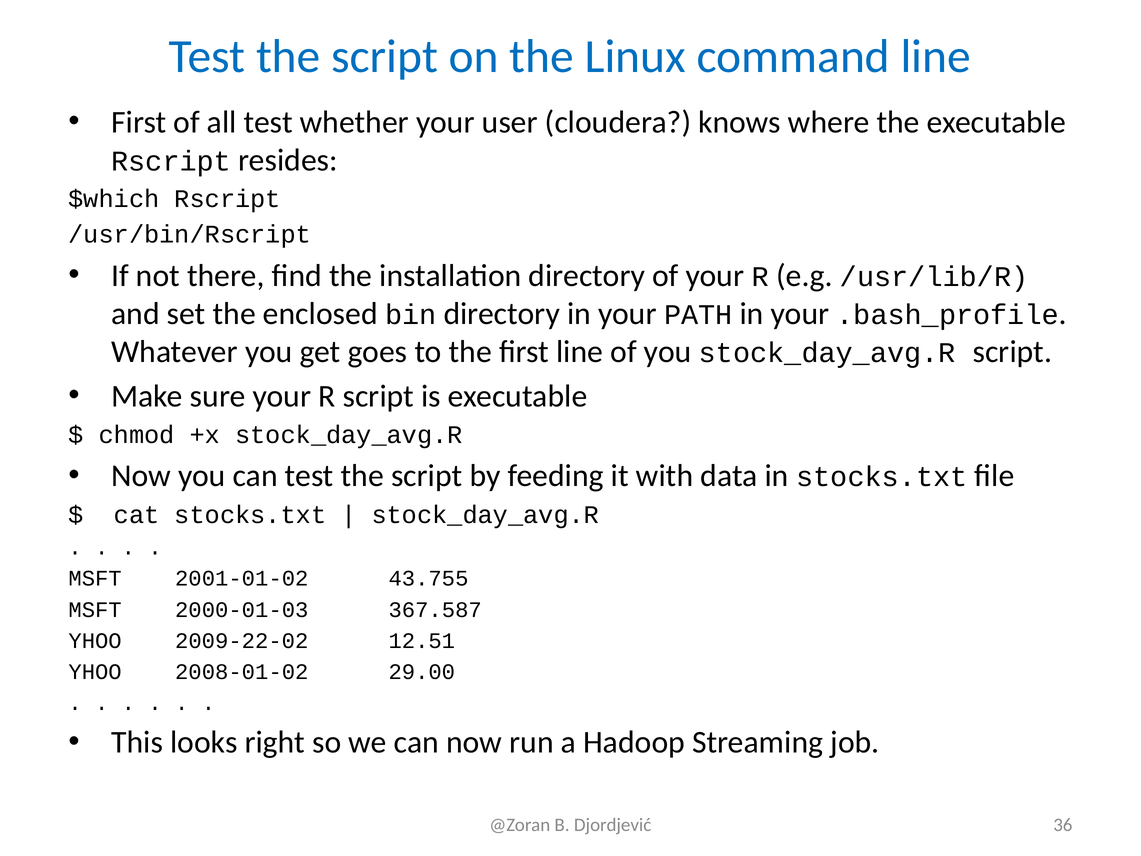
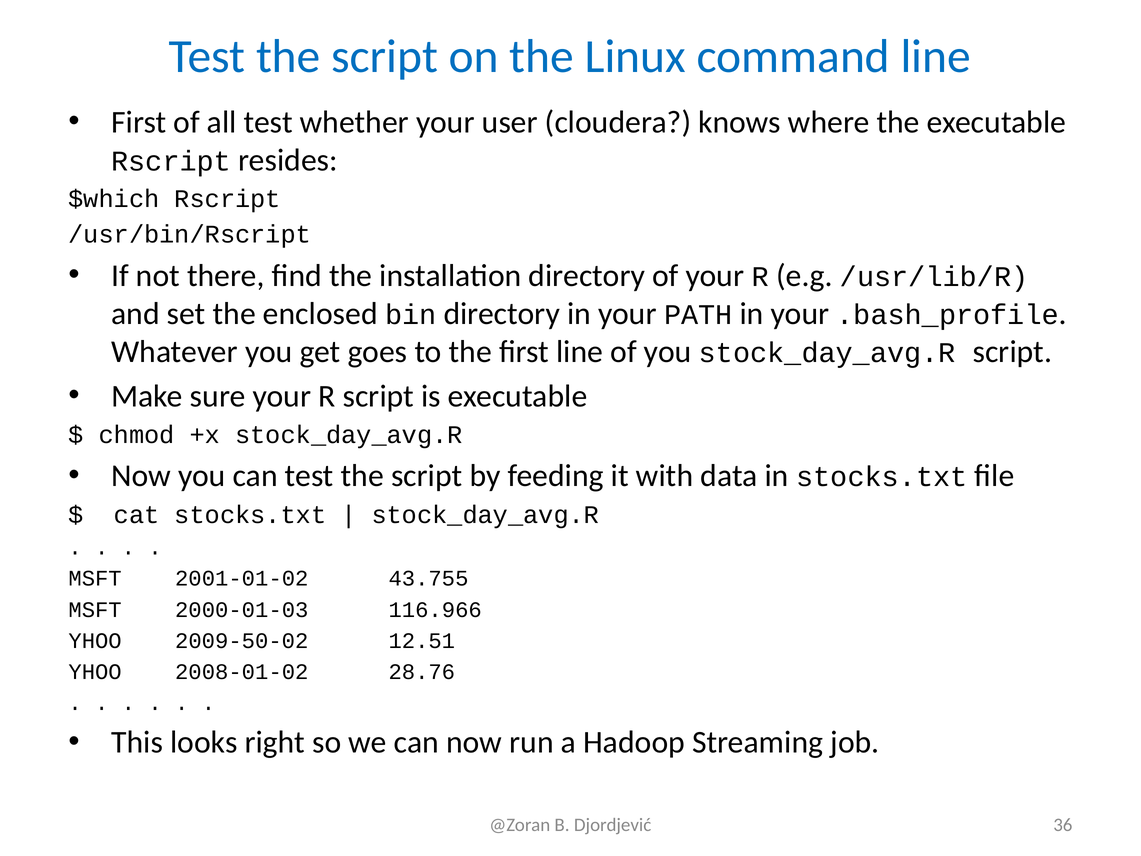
367.587: 367.587 -> 116.966
2009-22-02: 2009-22-02 -> 2009-50-02
29.00: 29.00 -> 28.76
